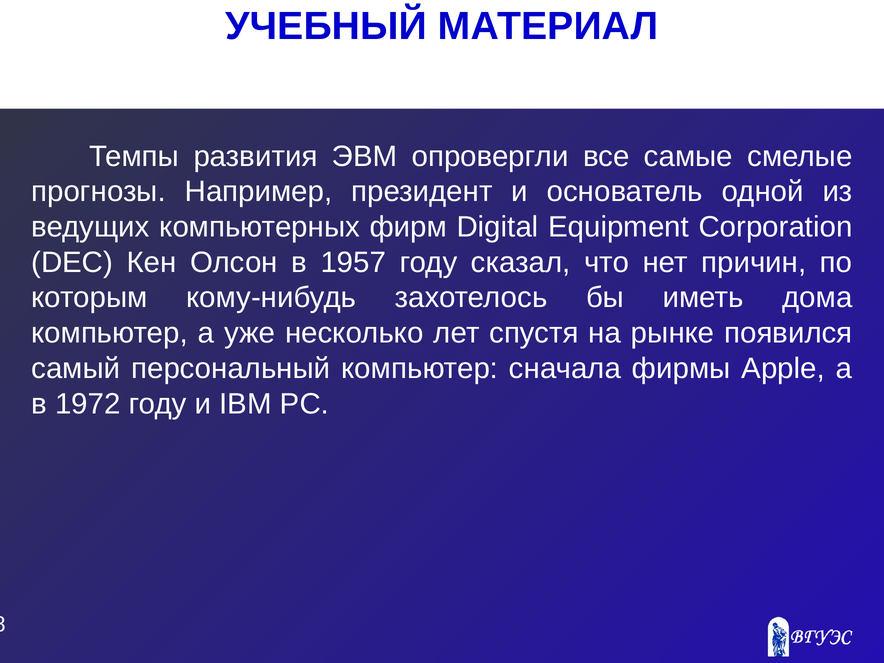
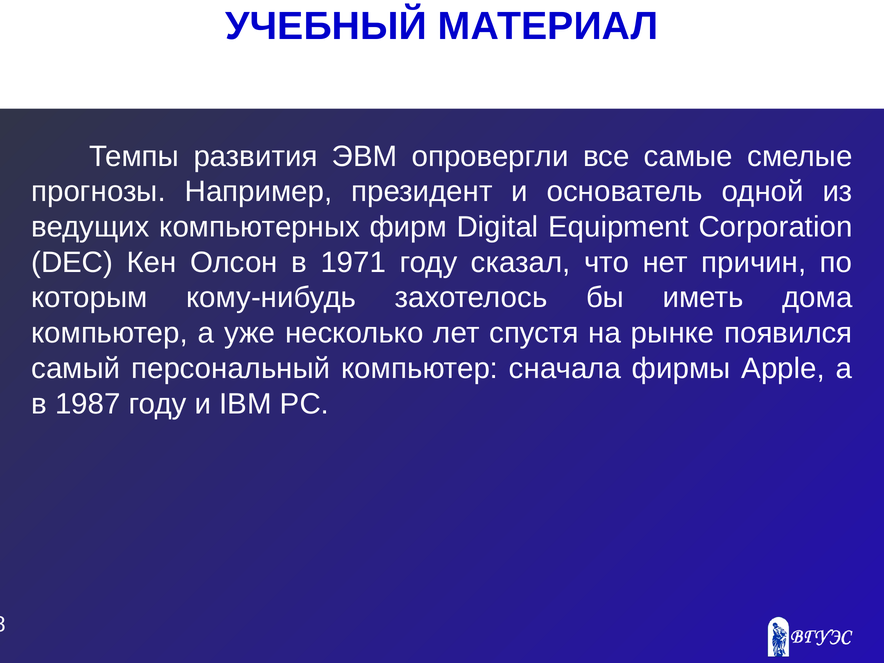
1957: 1957 -> 1971
1972: 1972 -> 1987
